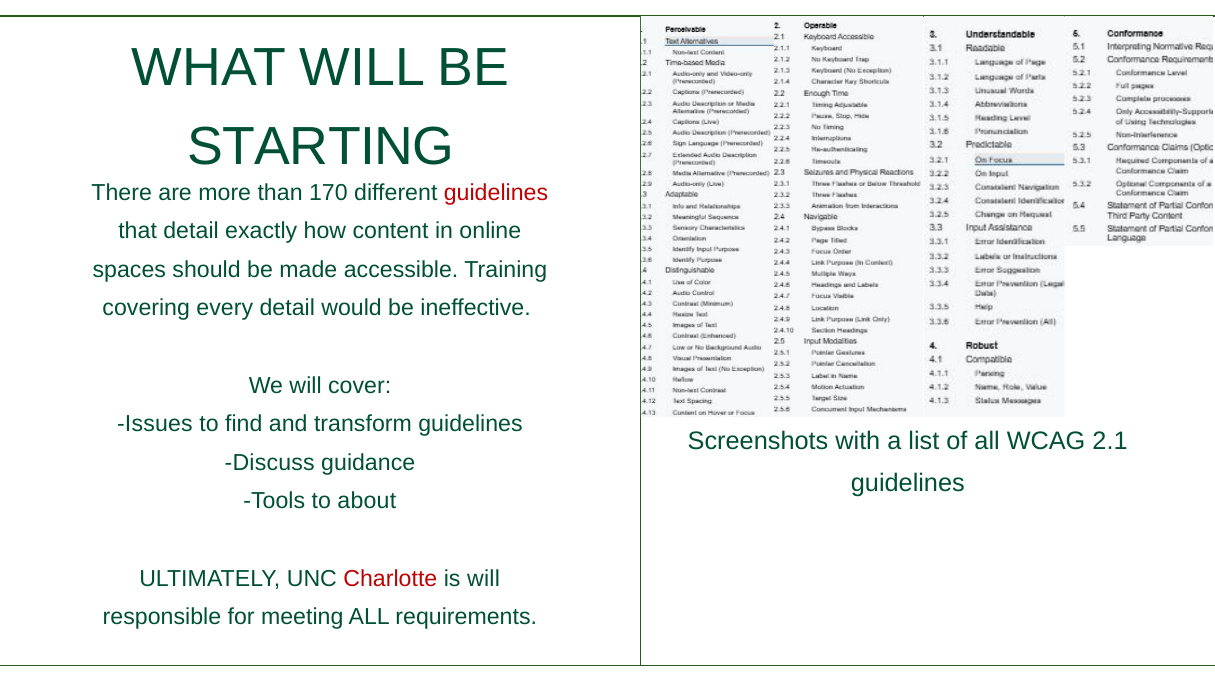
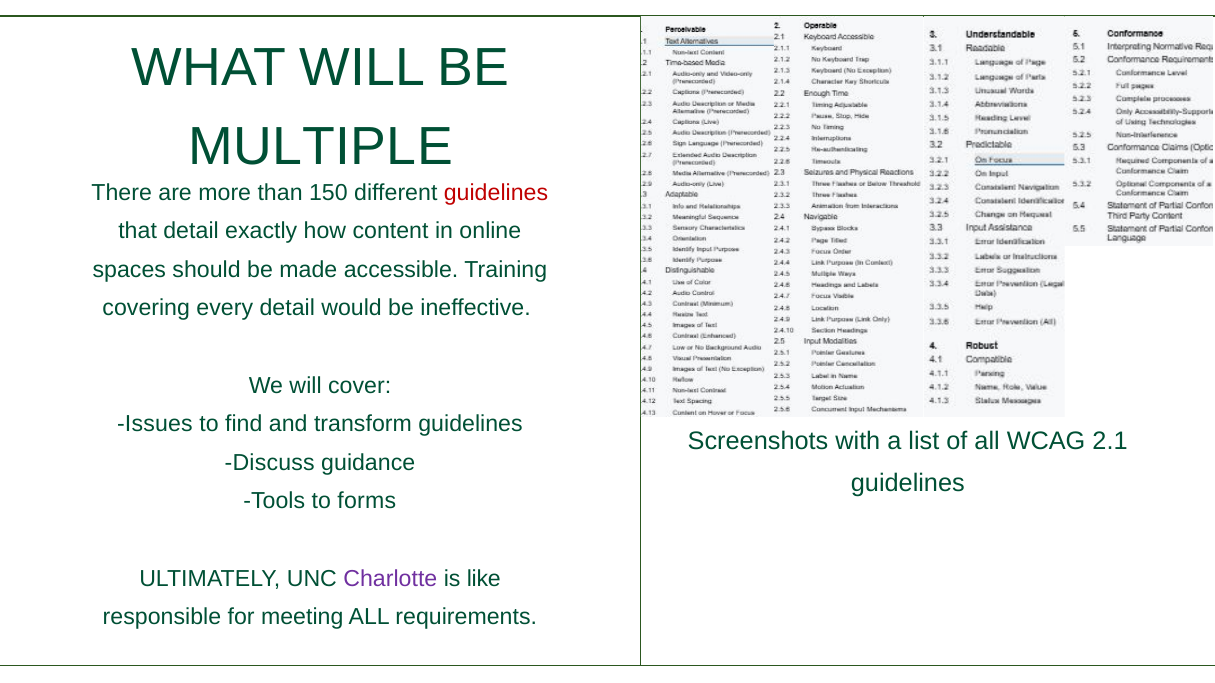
STARTING: STARTING -> MULTIPLE
170: 170 -> 150
about: about -> forms
Charlotte colour: red -> purple
is will: will -> like
